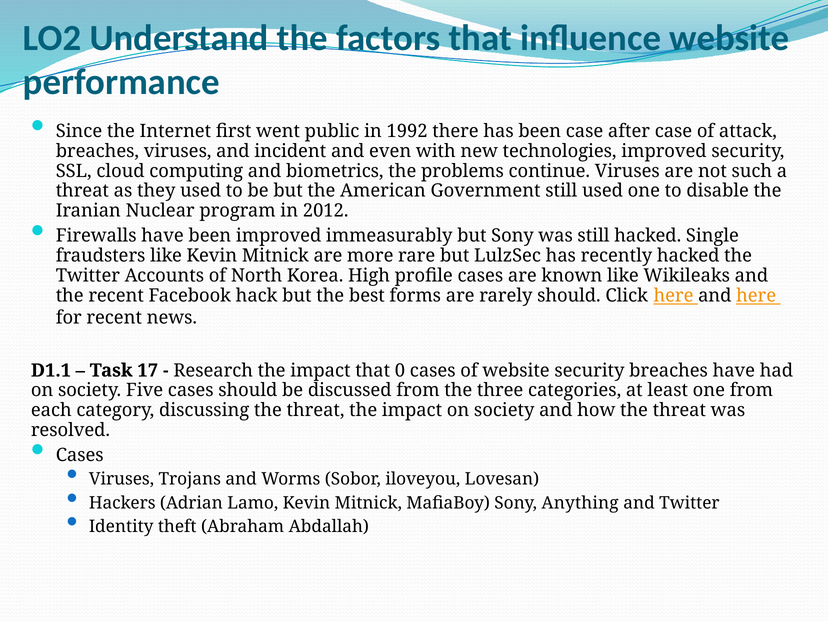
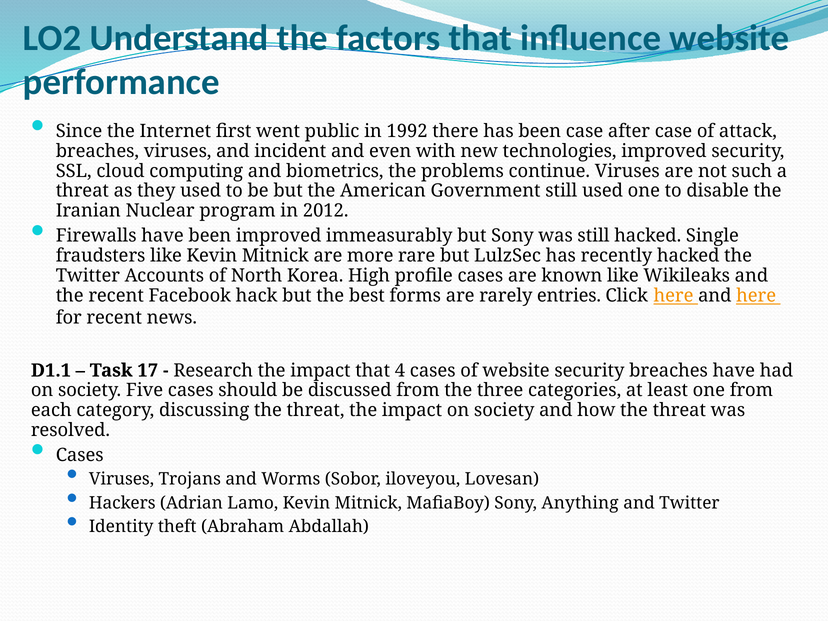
rarely should: should -> entries
0: 0 -> 4
